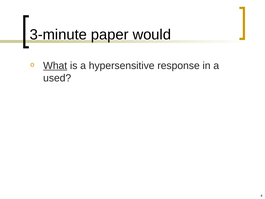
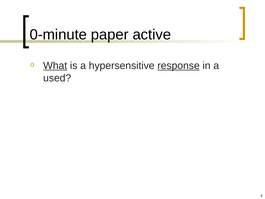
3-minute: 3-minute -> 0-minute
would: would -> active
response underline: none -> present
